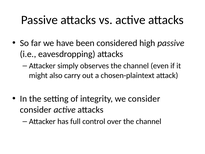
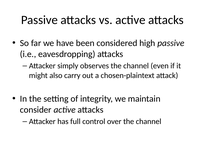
we consider: consider -> maintain
